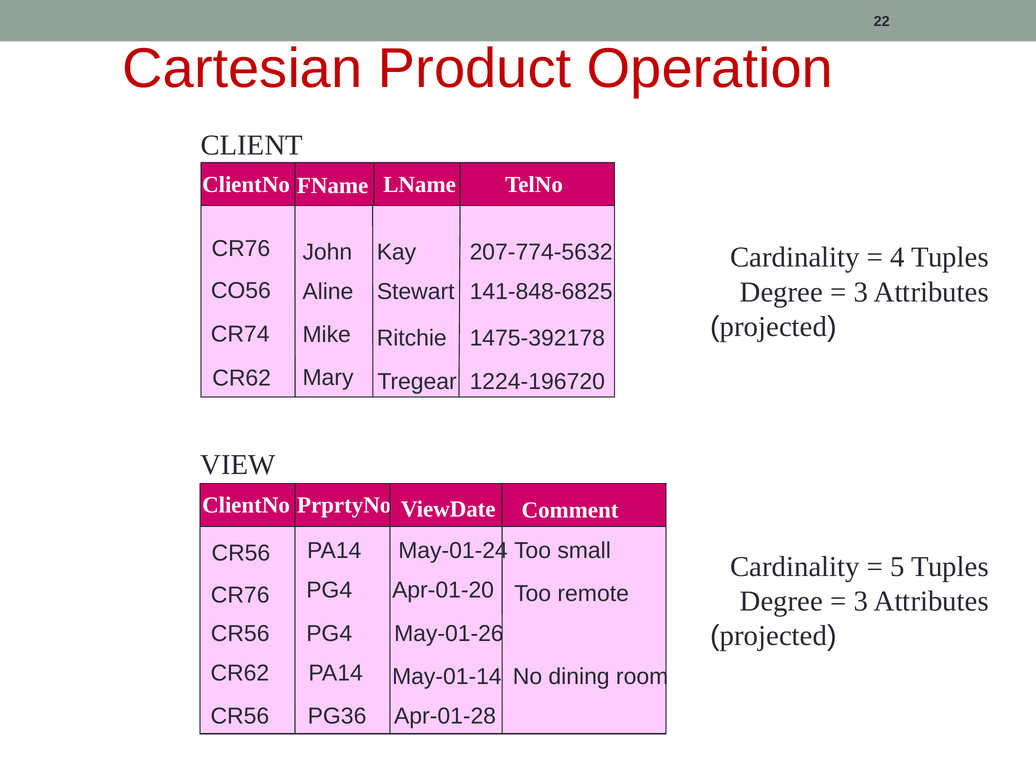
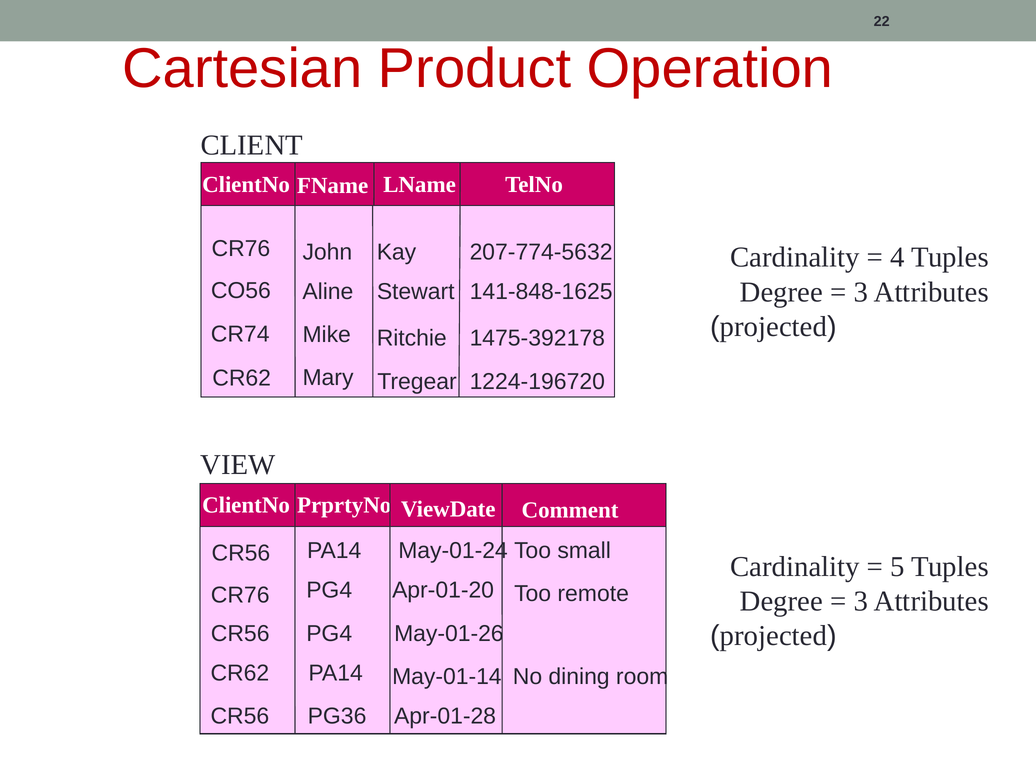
141-848-6825: 141-848-6825 -> 141-848-1625
